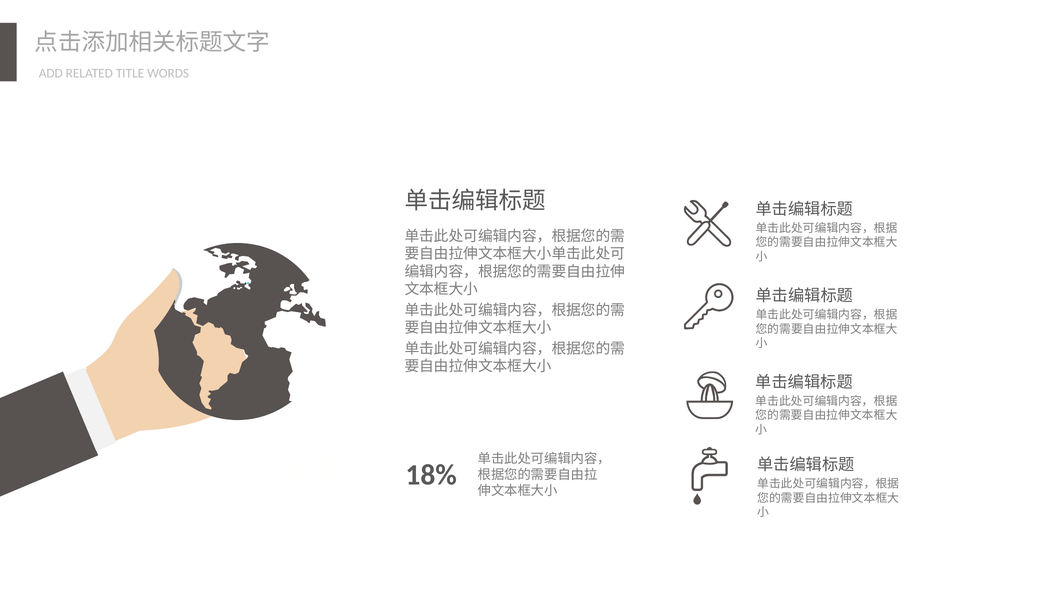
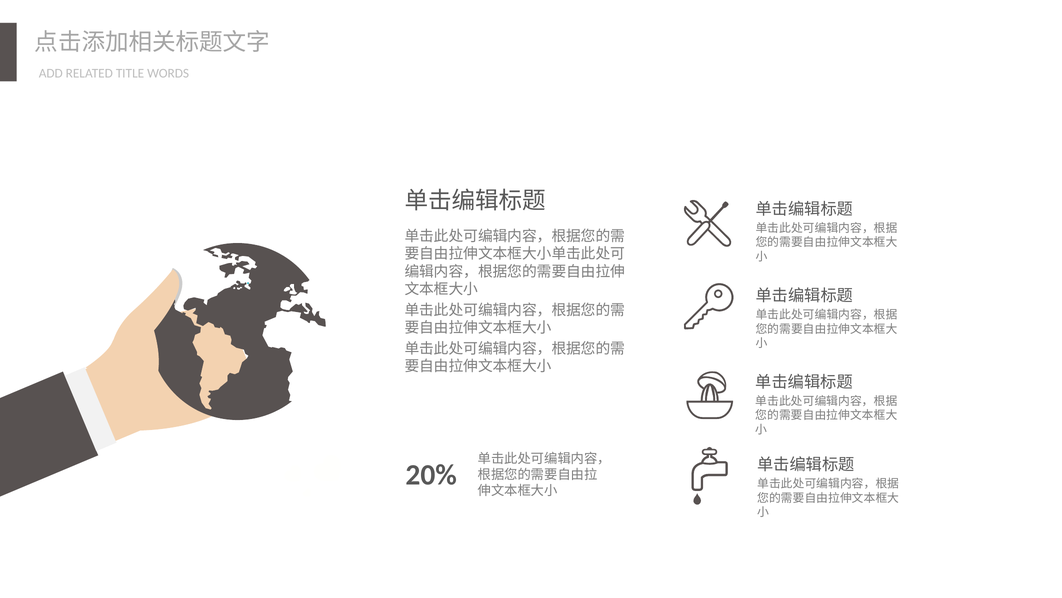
18%: 18% -> 20%
